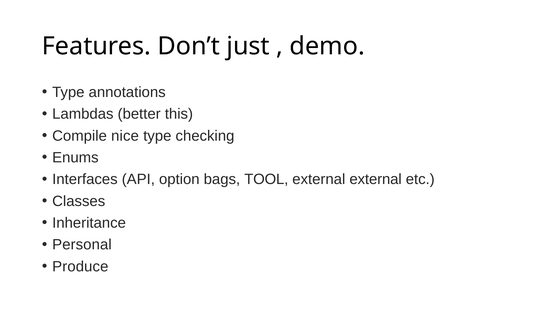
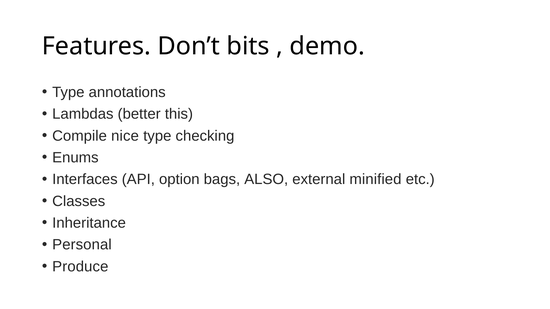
just: just -> bits
TOOL: TOOL -> ALSO
external external: external -> minified
